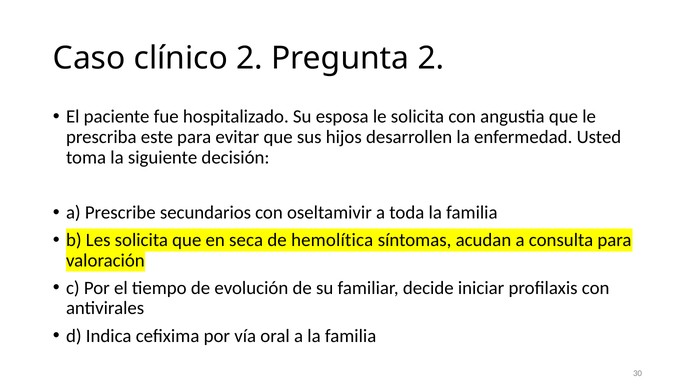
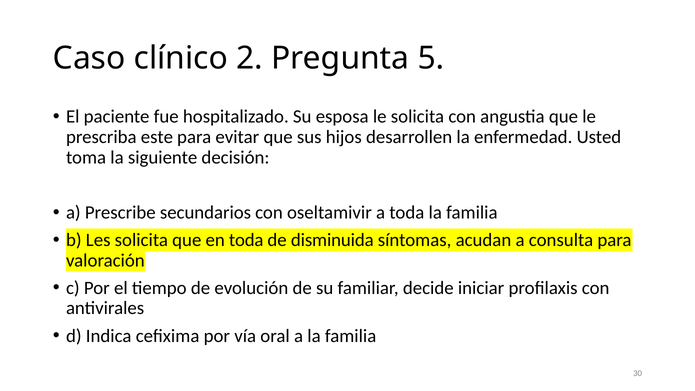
Pregunta 2: 2 -> 5
en seca: seca -> toda
hemolítica: hemolítica -> disminuida
